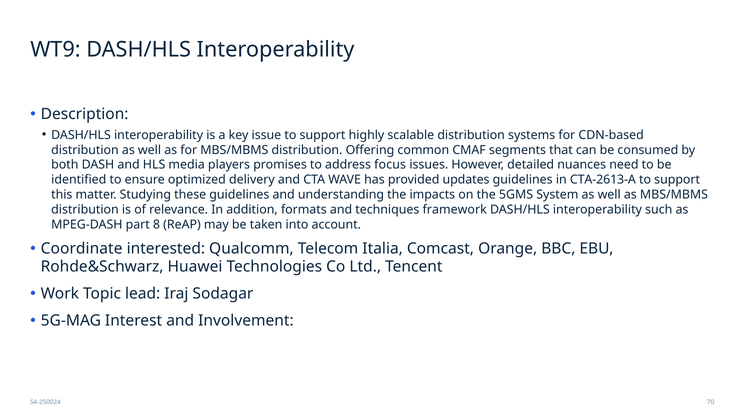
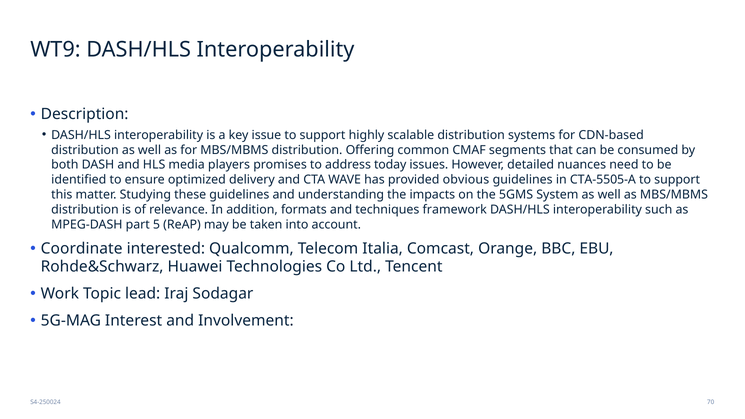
focus: focus -> today
updates: updates -> obvious
CTA-2613-A: CTA-2613-A -> CTA-5505-A
8: 8 -> 5
